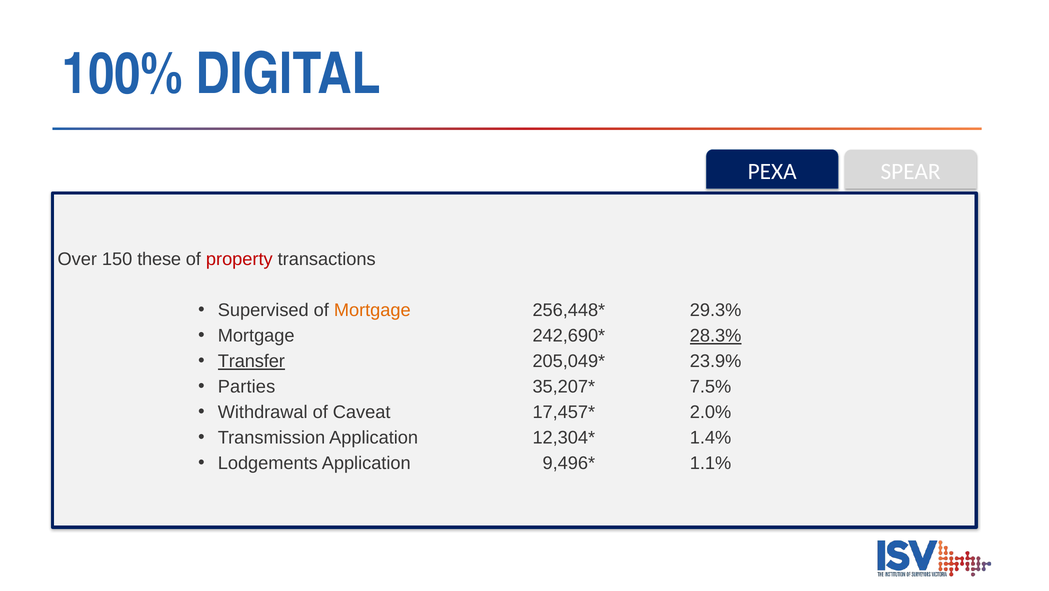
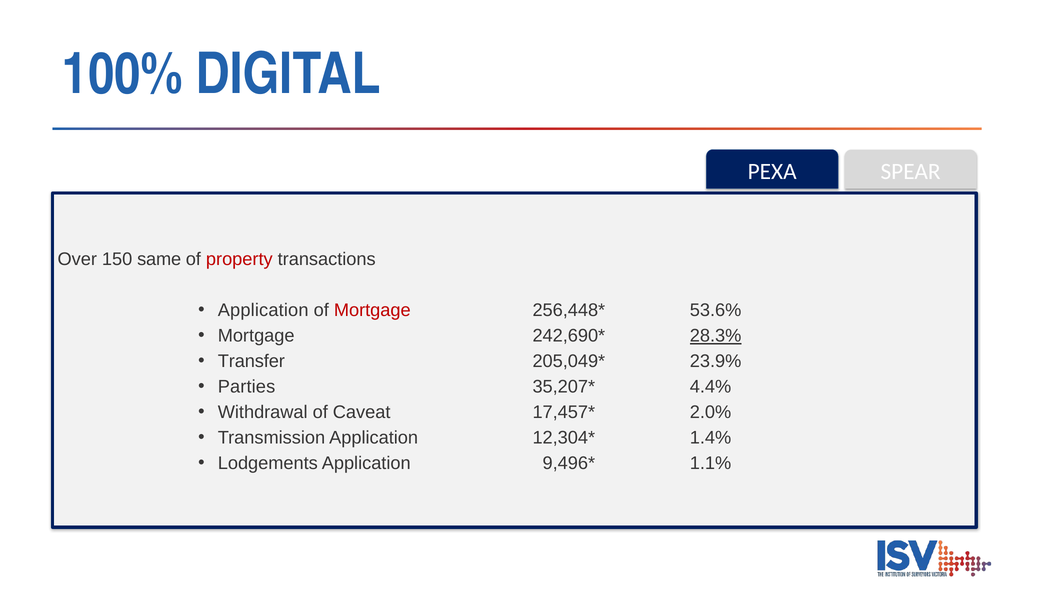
these: these -> same
Supervised at (263, 310): Supervised -> Application
Mortgage at (372, 310) colour: orange -> red
29.3%: 29.3% -> 53.6%
Transfer underline: present -> none
7.5%: 7.5% -> 4.4%
